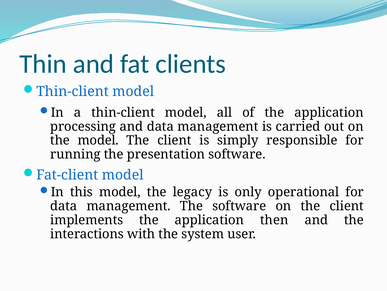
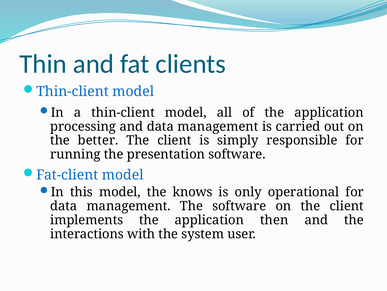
the model: model -> better
legacy: legacy -> knows
